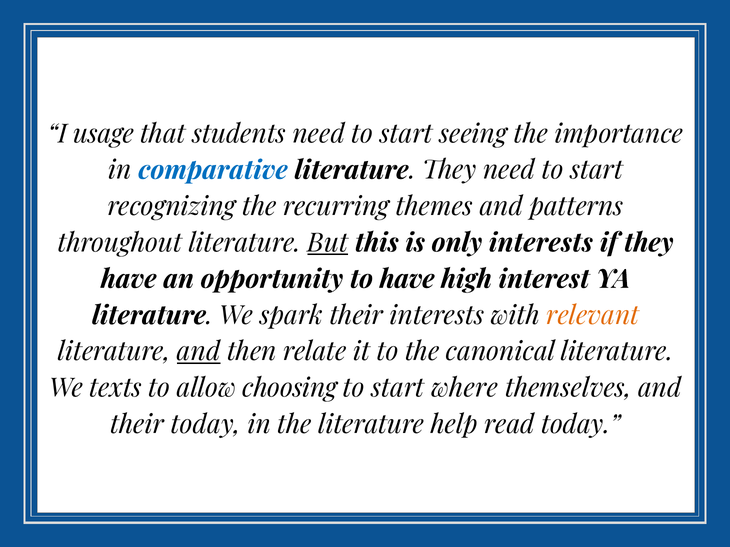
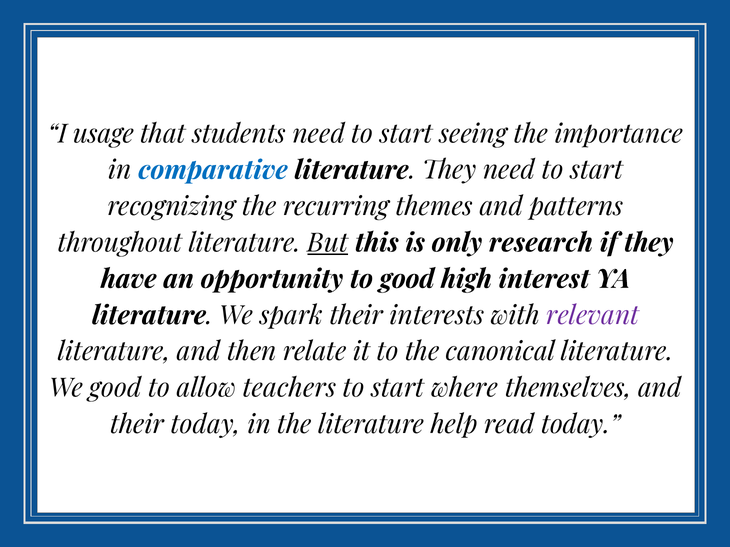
only interests: interests -> research
to have: have -> good
relevant colour: orange -> purple
and at (199, 352) underline: present -> none
We texts: texts -> good
choosing: choosing -> teachers
